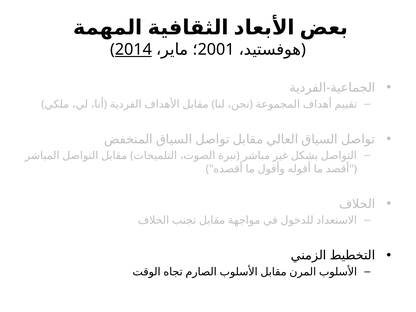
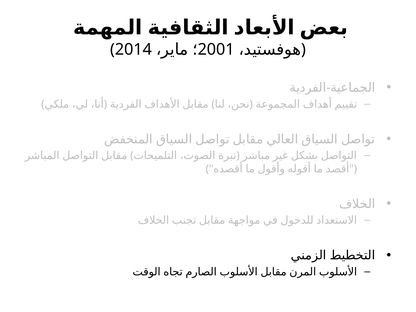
2014 underline: present -> none
